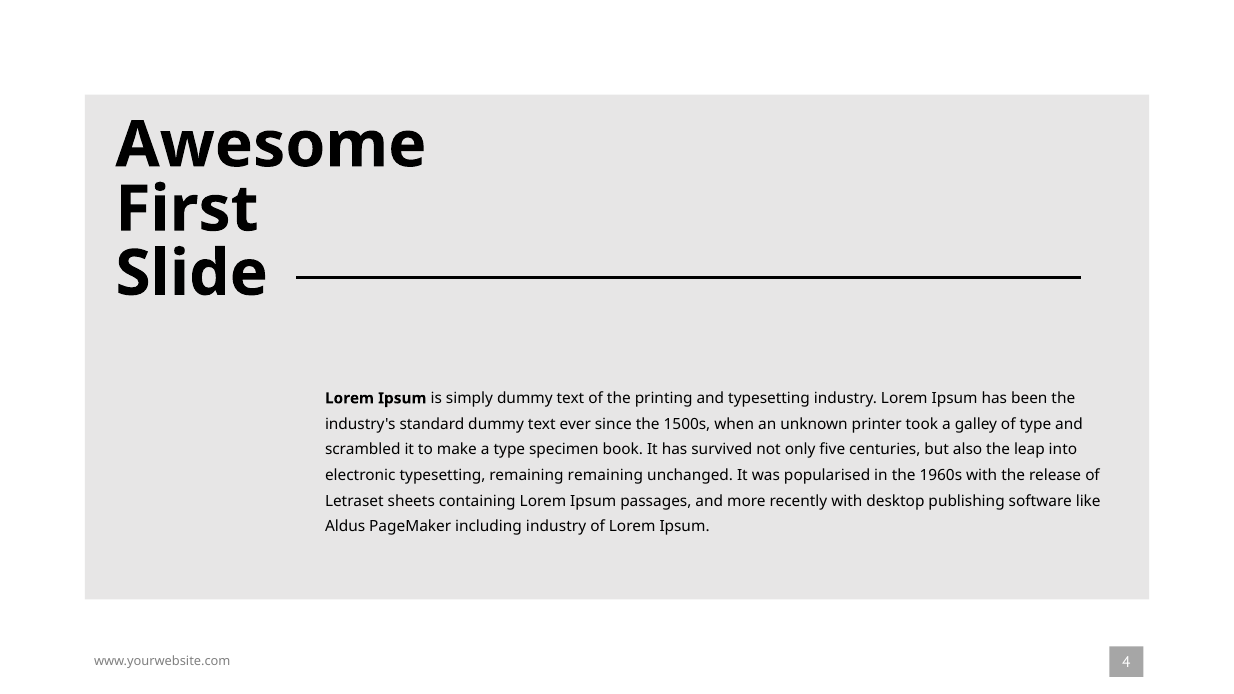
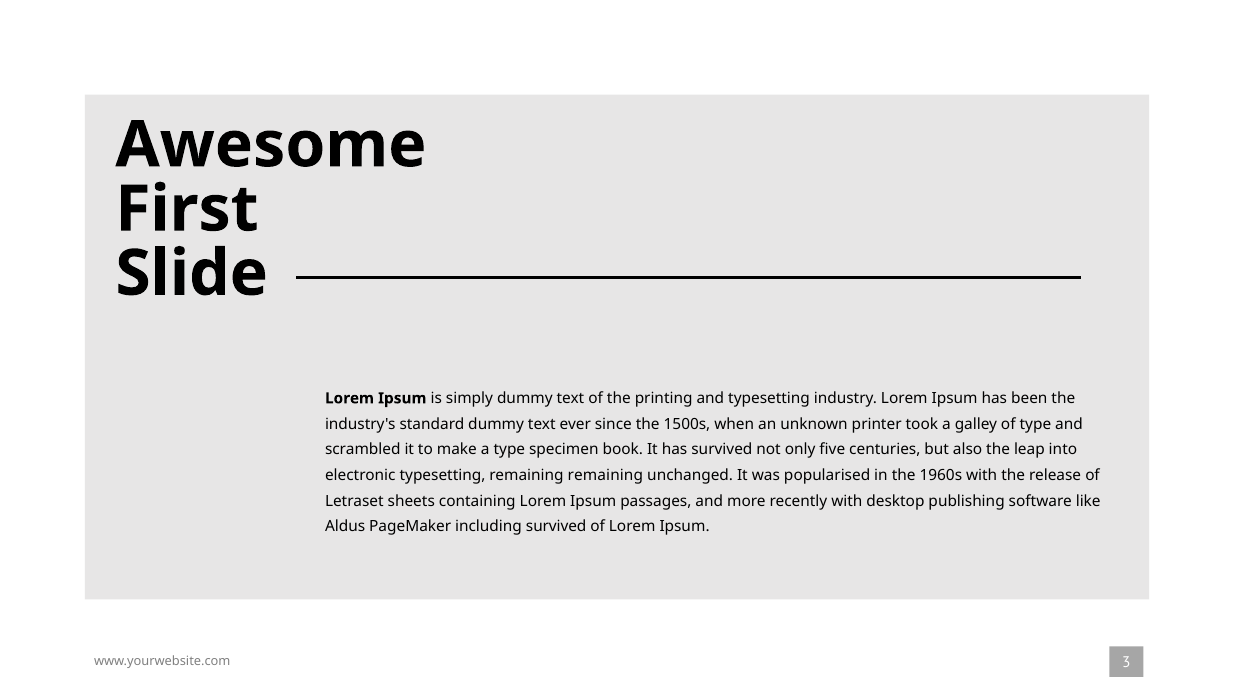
including industry: industry -> survived
4: 4 -> 3
